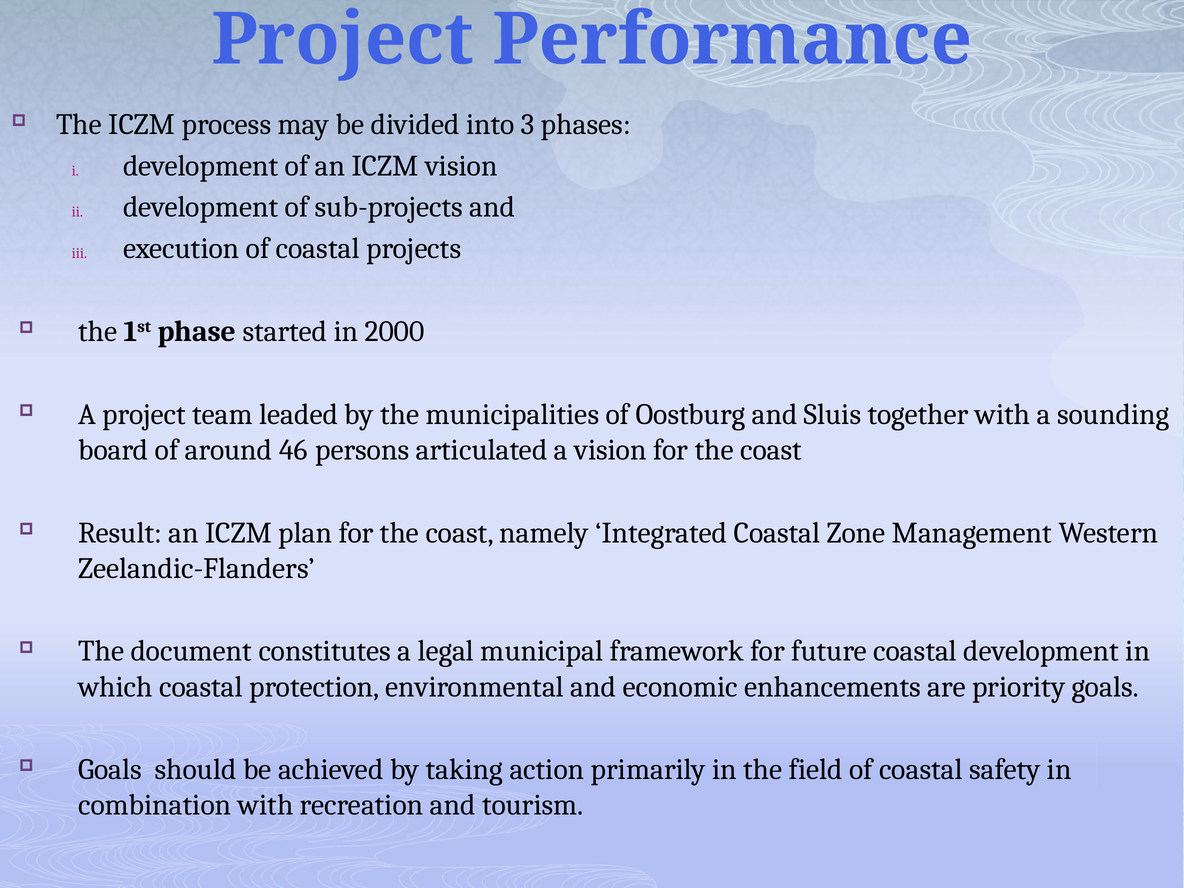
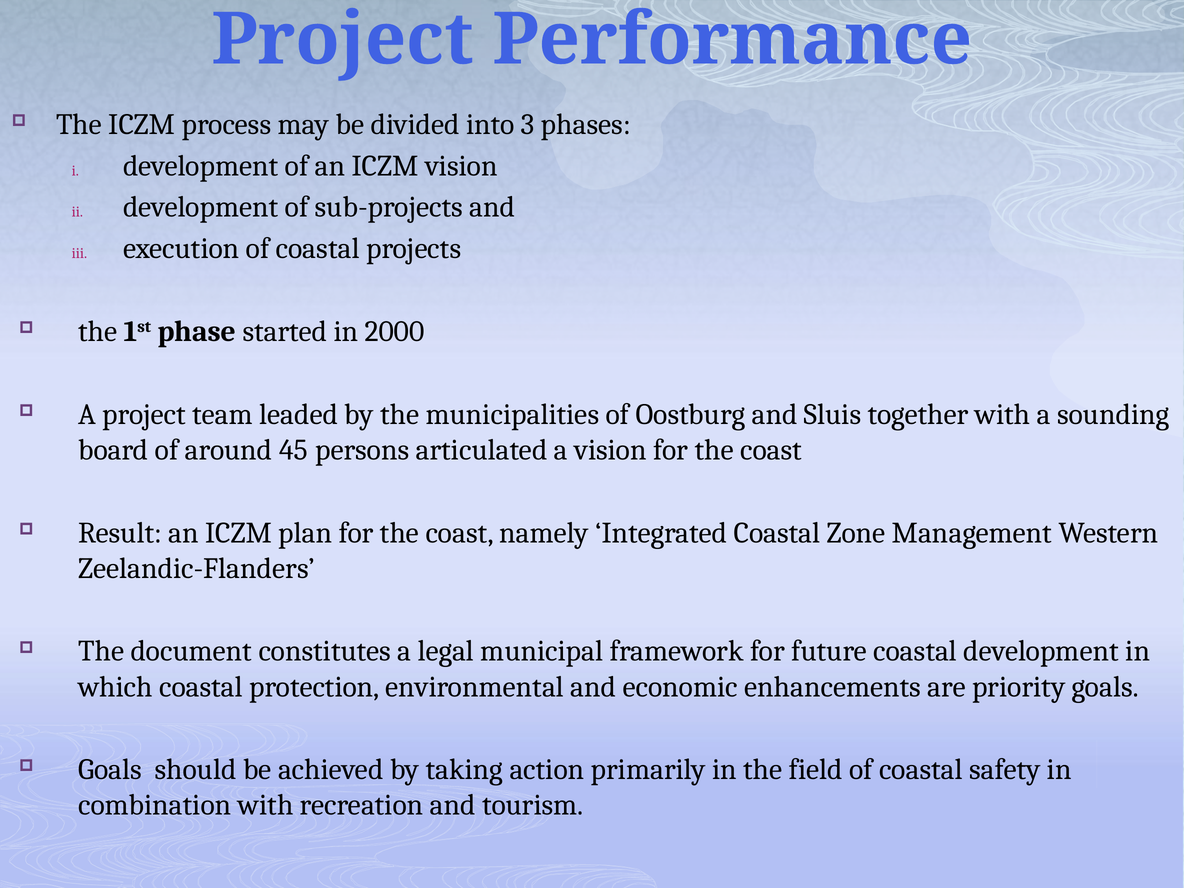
46: 46 -> 45
